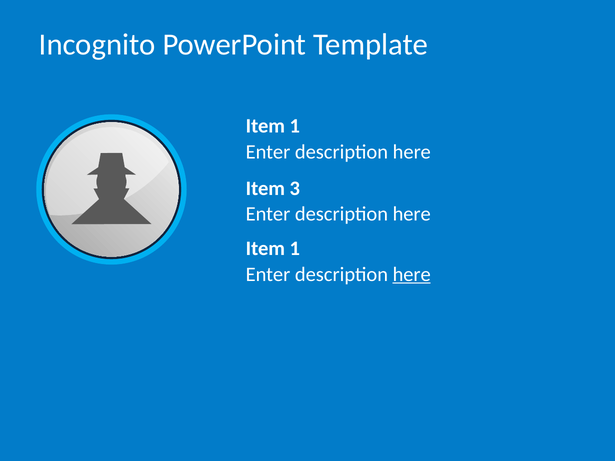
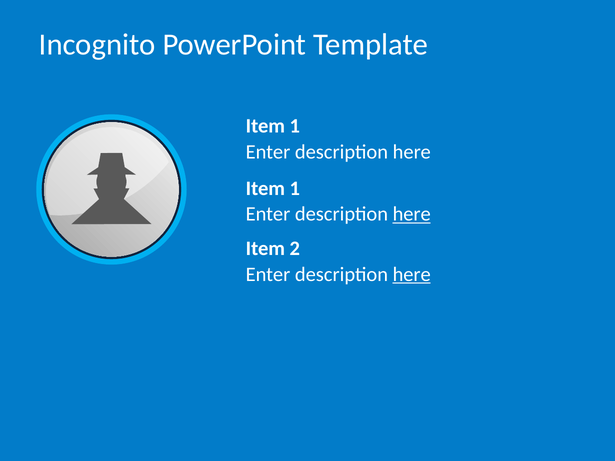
3 at (295, 189): 3 -> 1
here at (412, 214) underline: none -> present
1 at (295, 249): 1 -> 2
